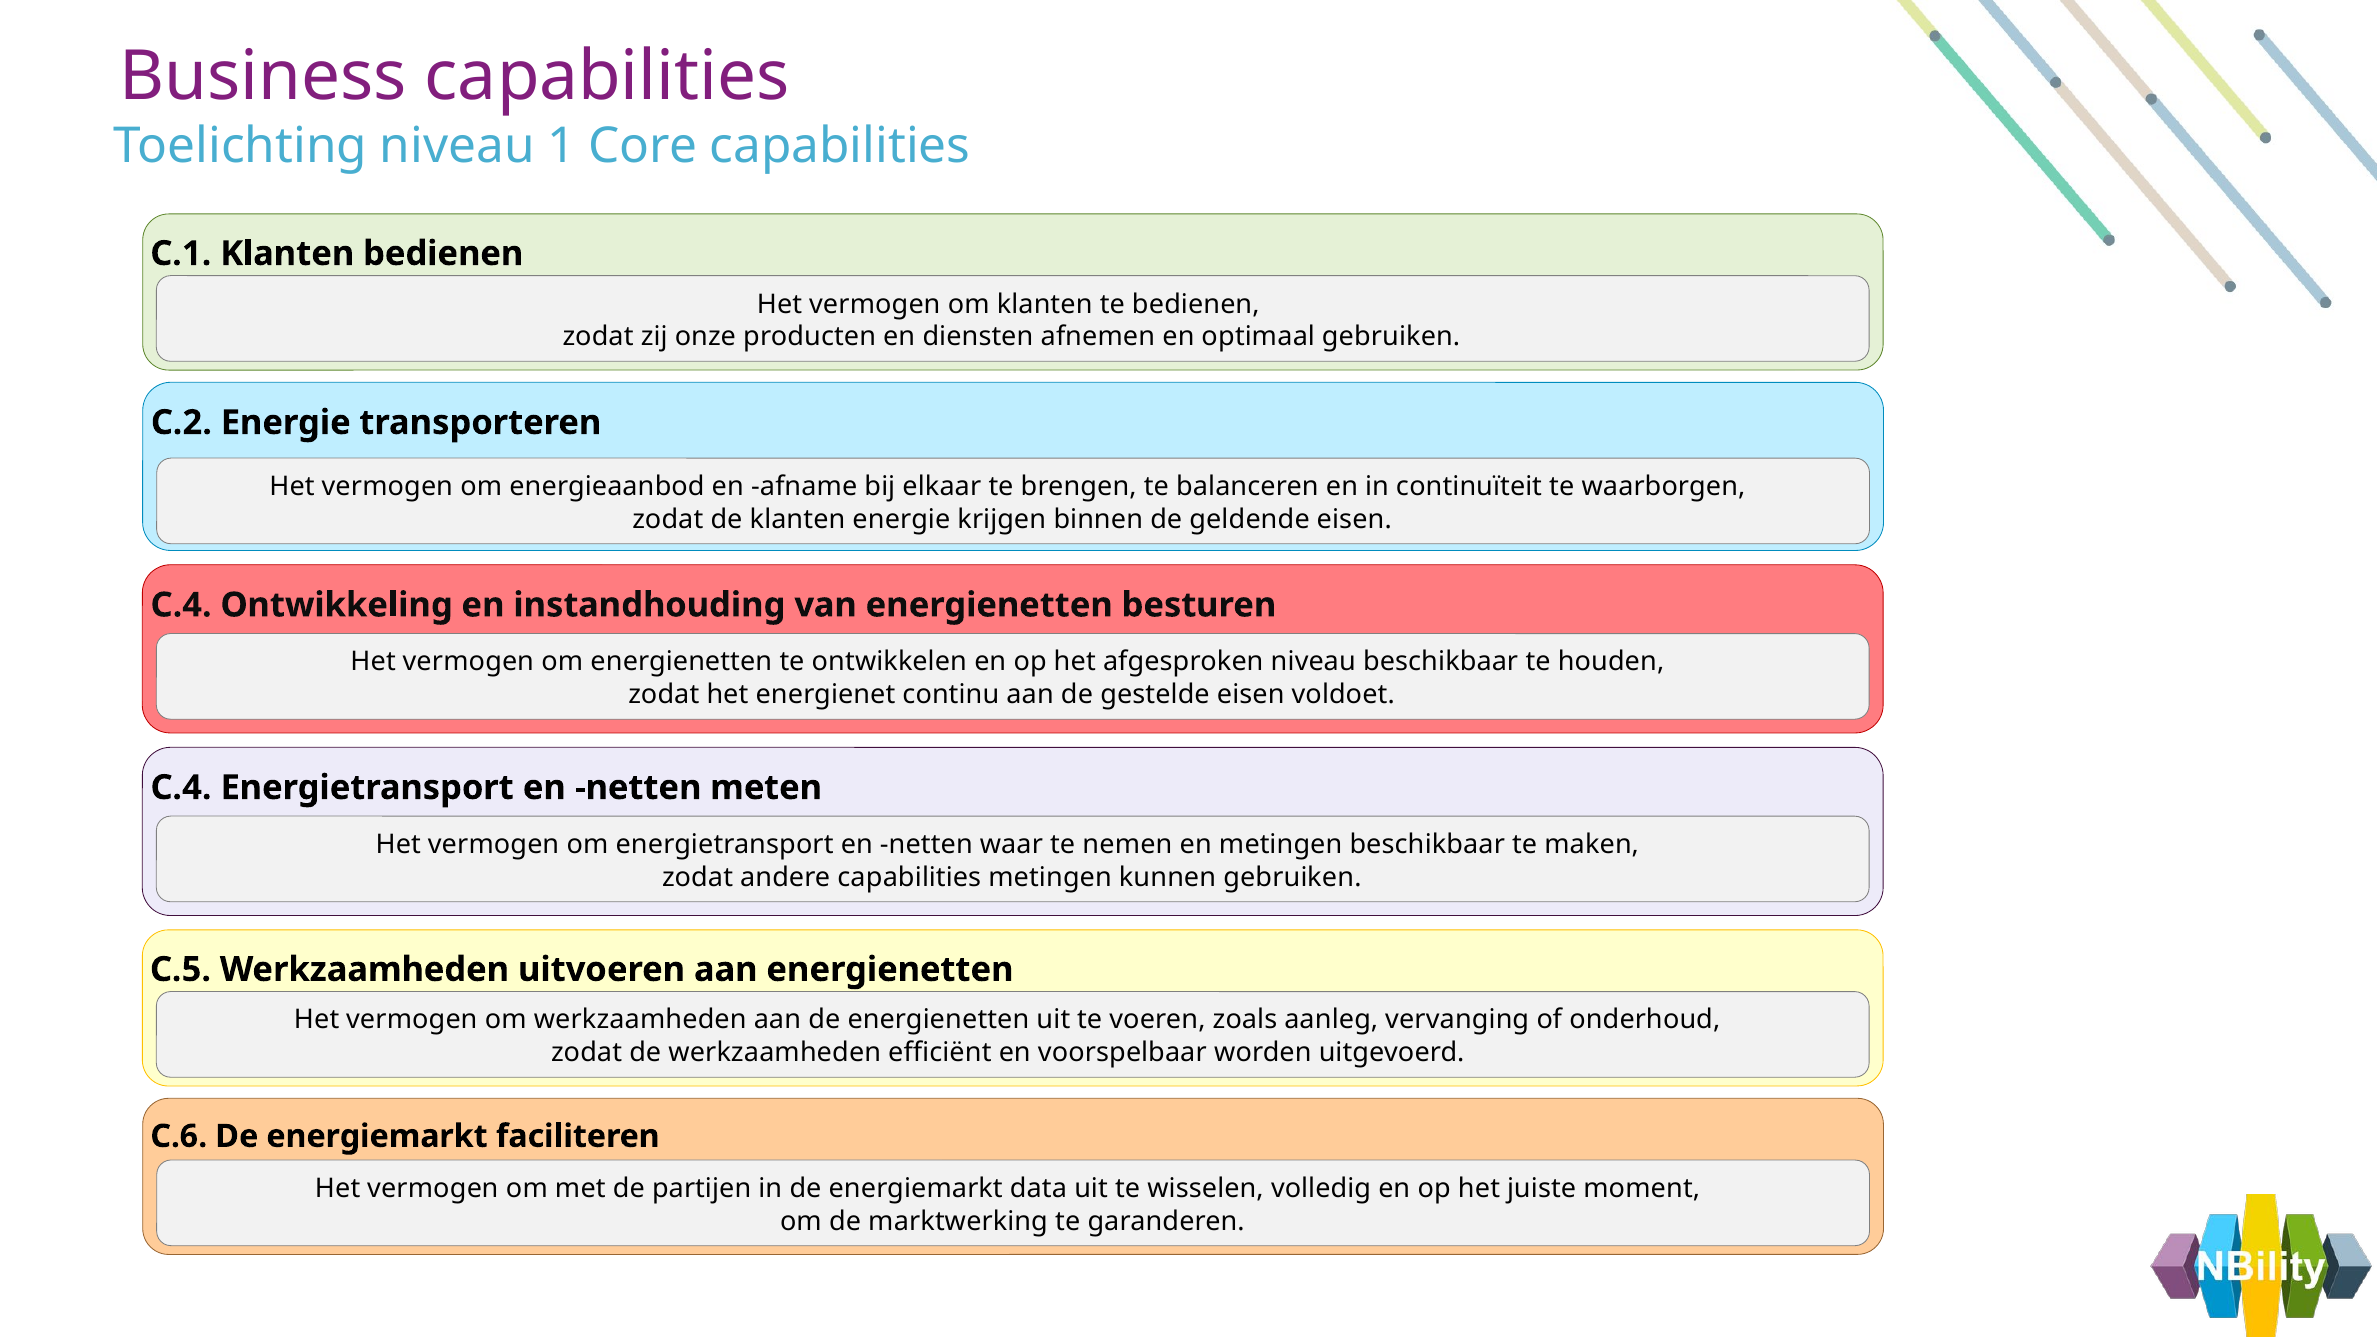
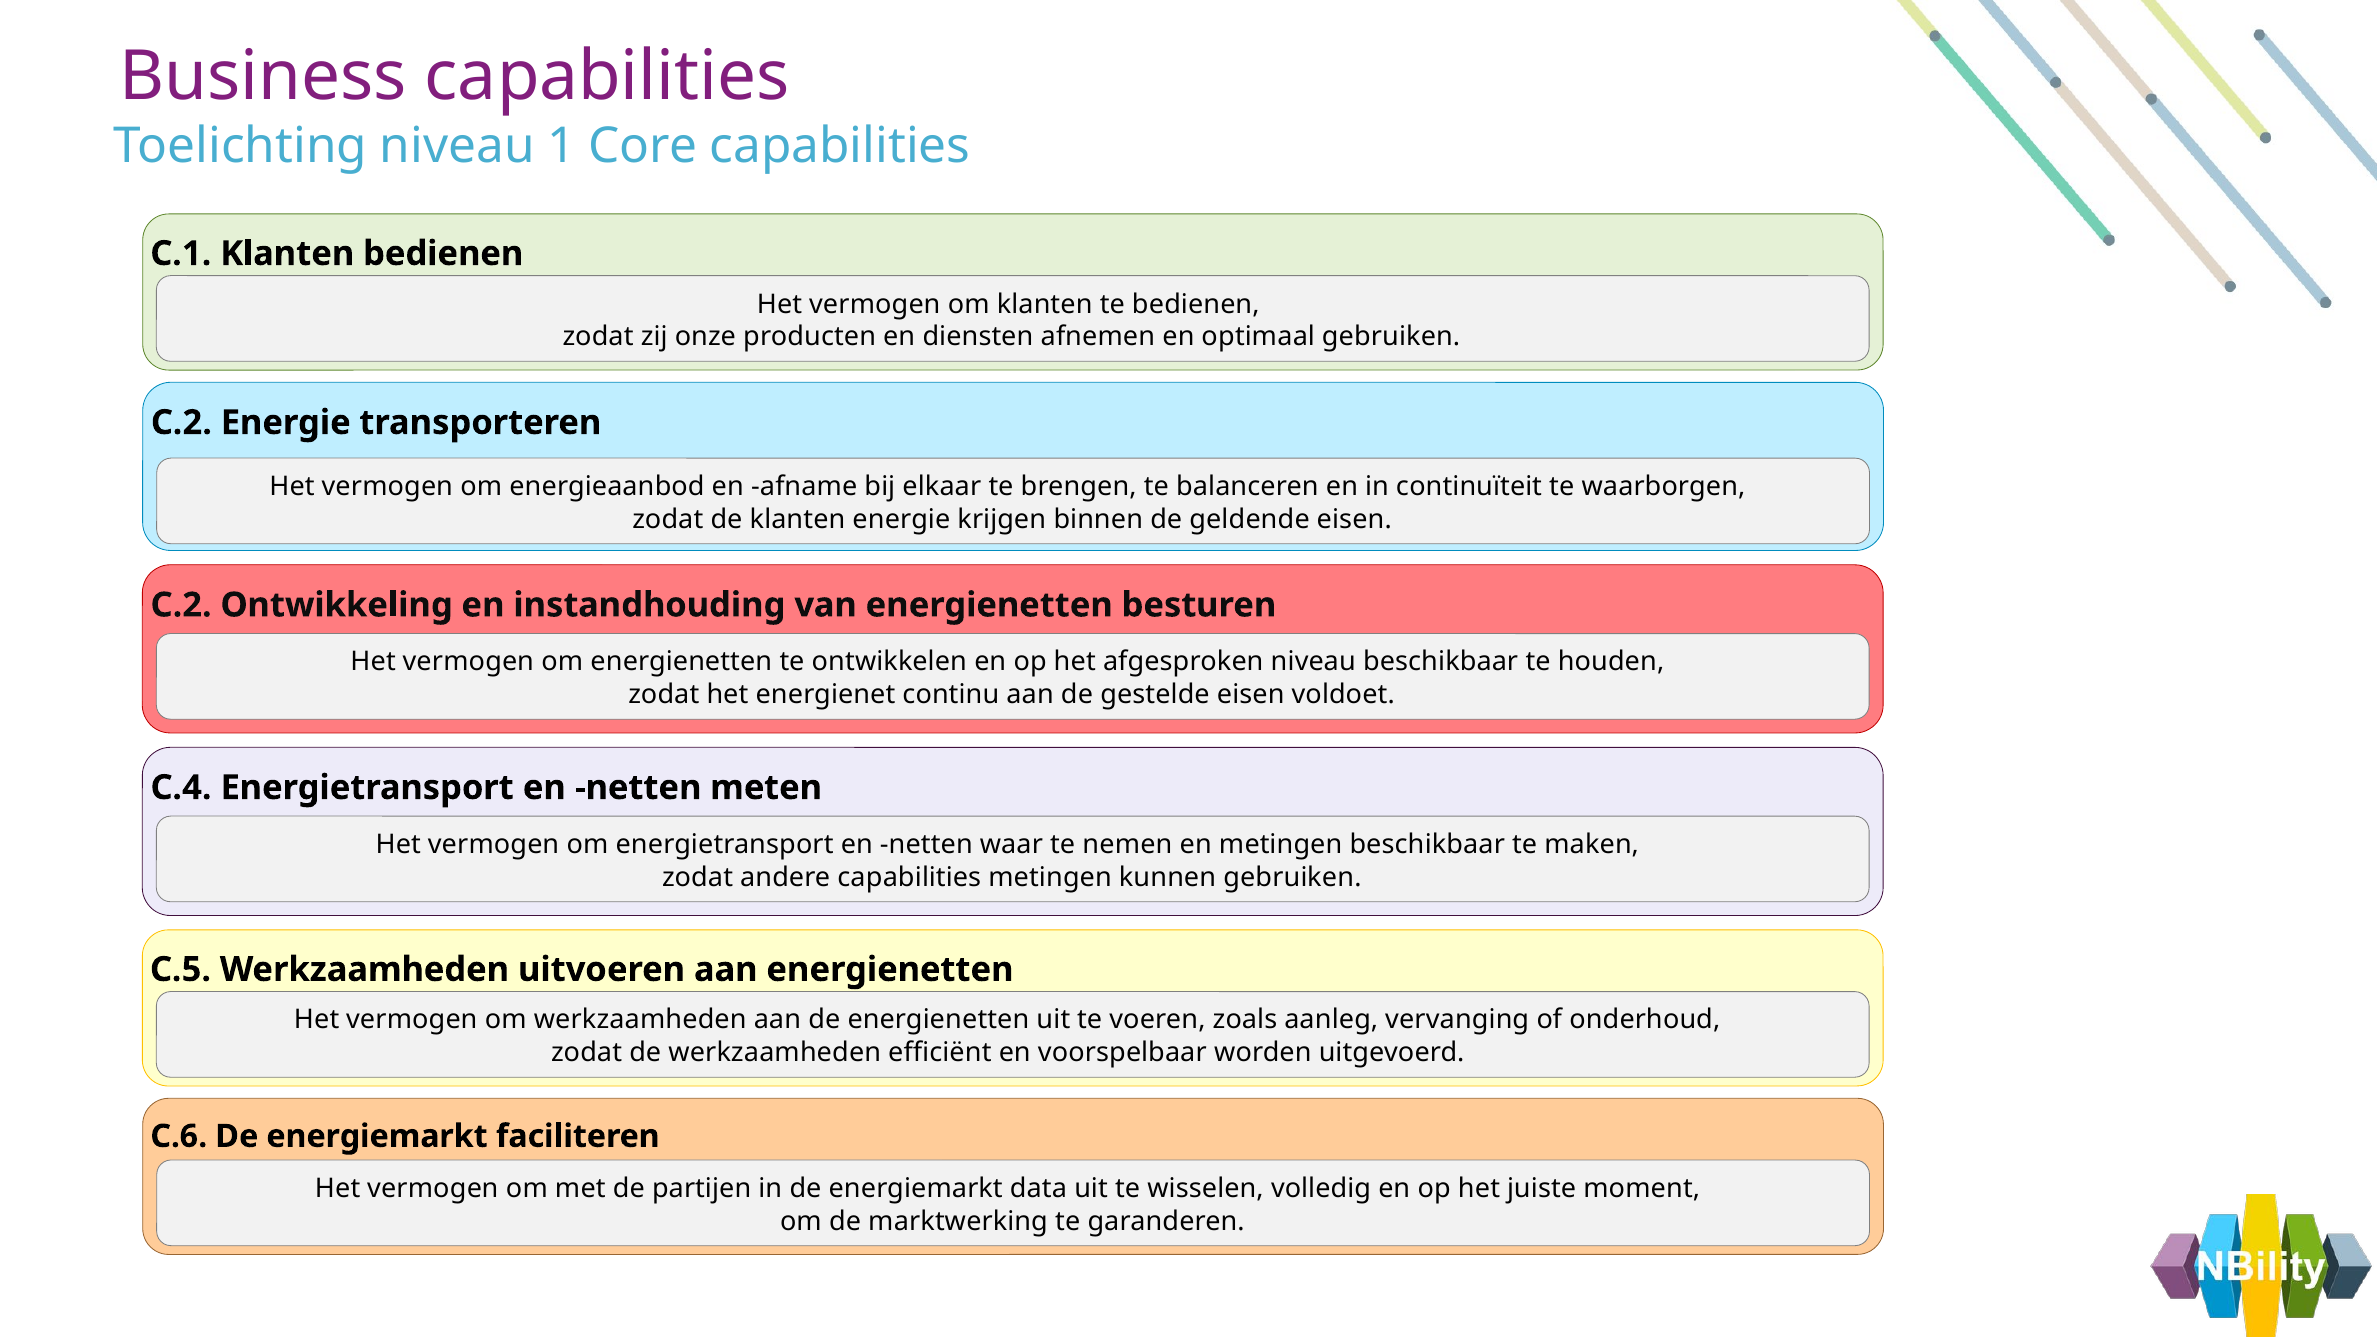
C.4 at (181, 605): C.4 -> C.2
